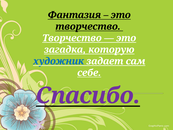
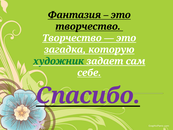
художник colour: blue -> green
